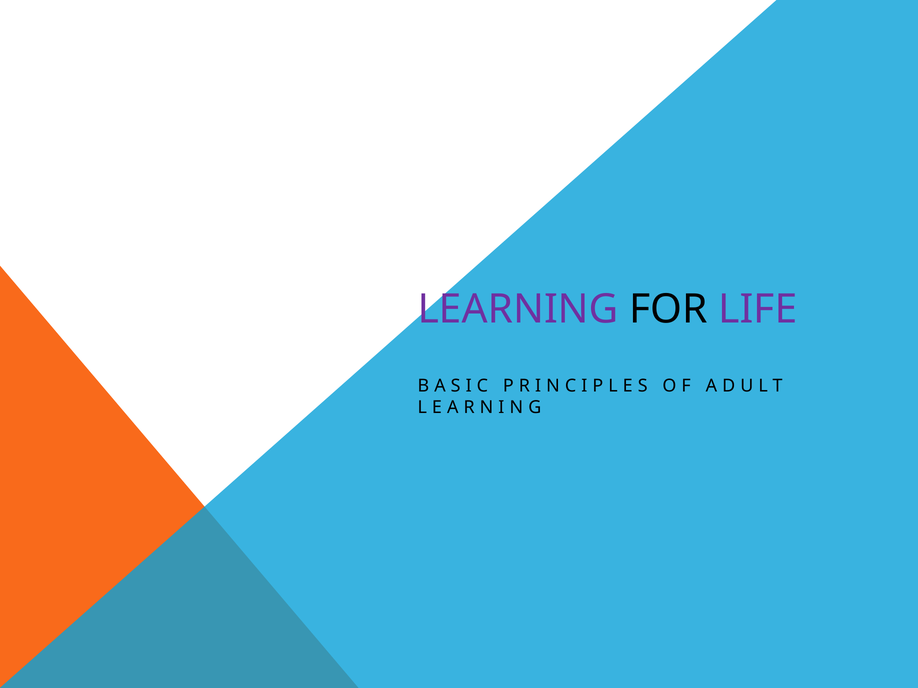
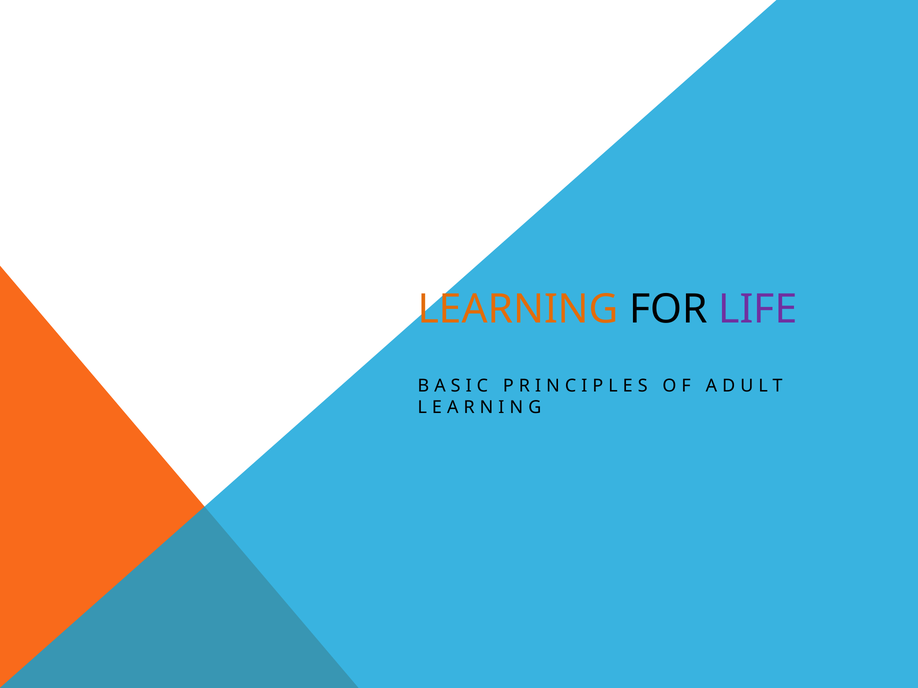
LEARNING colour: purple -> orange
